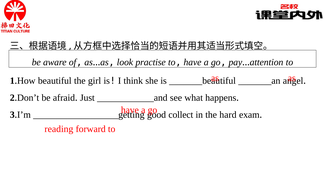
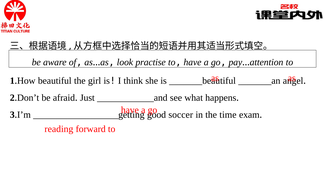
collect: collect -> soccer
hard: hard -> time
